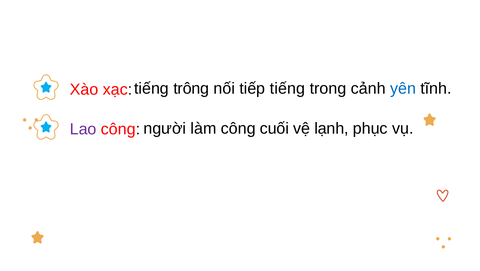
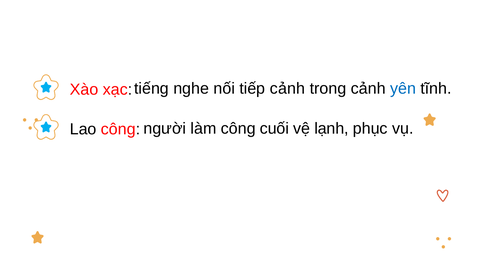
trông: trông -> nghe
tiếp tiếng: tiếng -> cảnh
Lao colour: purple -> black
